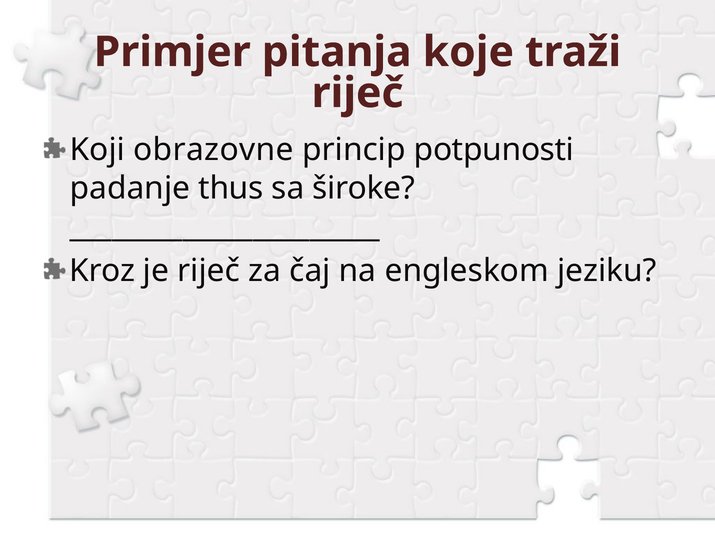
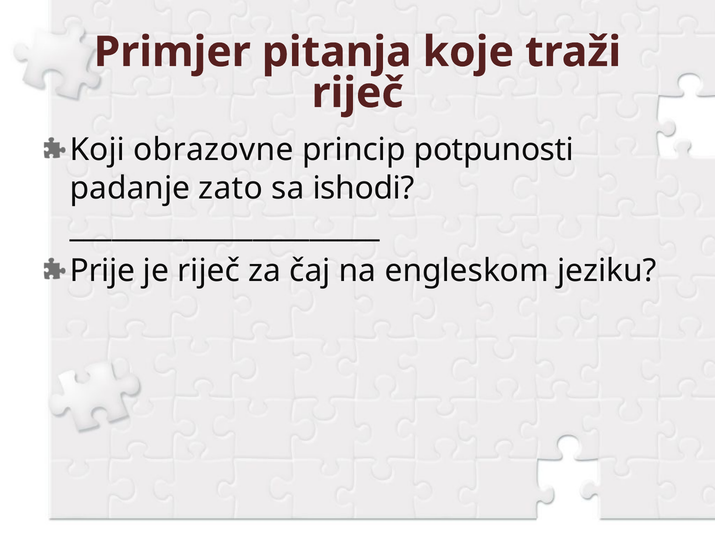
thus: thus -> zato
široke: široke -> ishodi
Kroz: Kroz -> Prije
